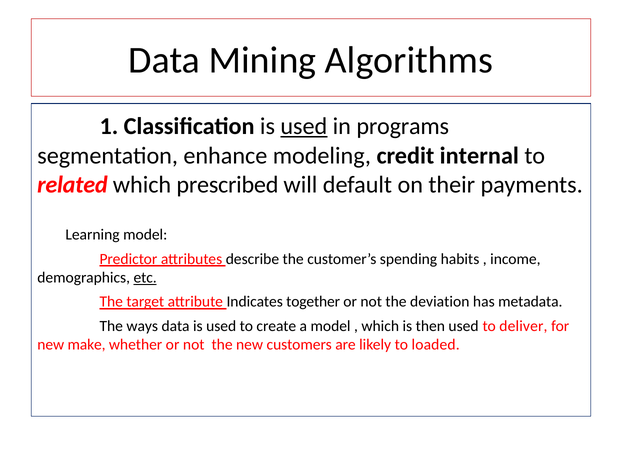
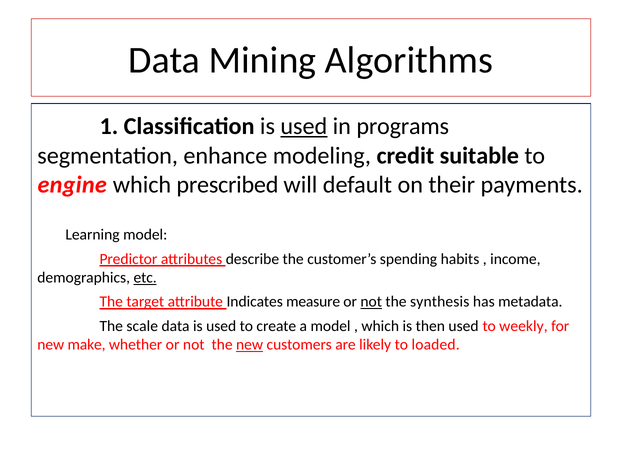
internal: internal -> suitable
related: related -> engine
together: together -> measure
not at (371, 302) underline: none -> present
deviation: deviation -> synthesis
ways: ways -> scale
deliver: deliver -> weekly
new at (250, 345) underline: none -> present
